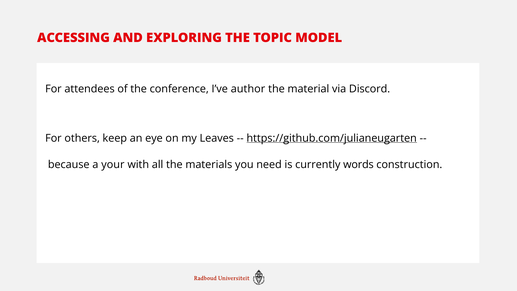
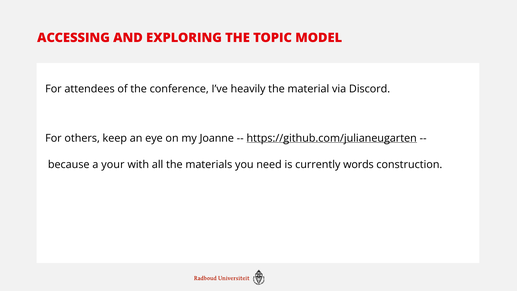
author: author -> heavily
Leaves: Leaves -> Joanne
